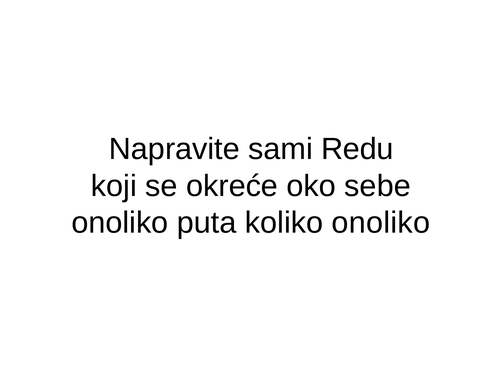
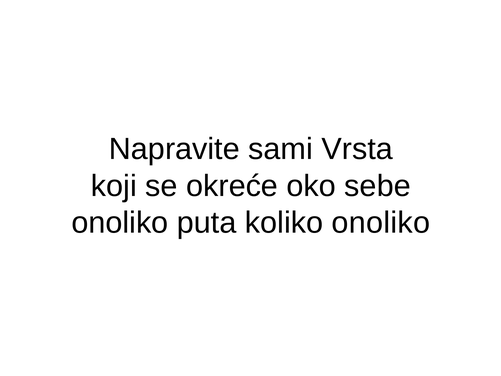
Redu: Redu -> Vrsta
